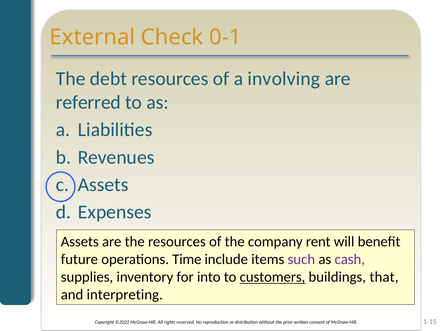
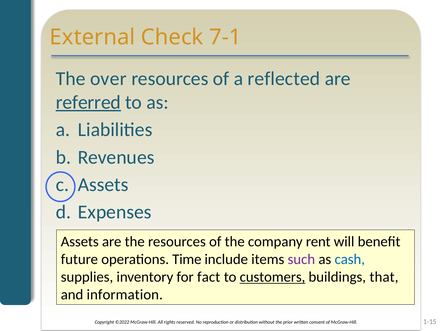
0-1: 0-1 -> 7-1
debt: debt -> over
involving: involving -> reflected
referred underline: none -> present
cash colour: purple -> blue
into: into -> fact
interpreting: interpreting -> information
